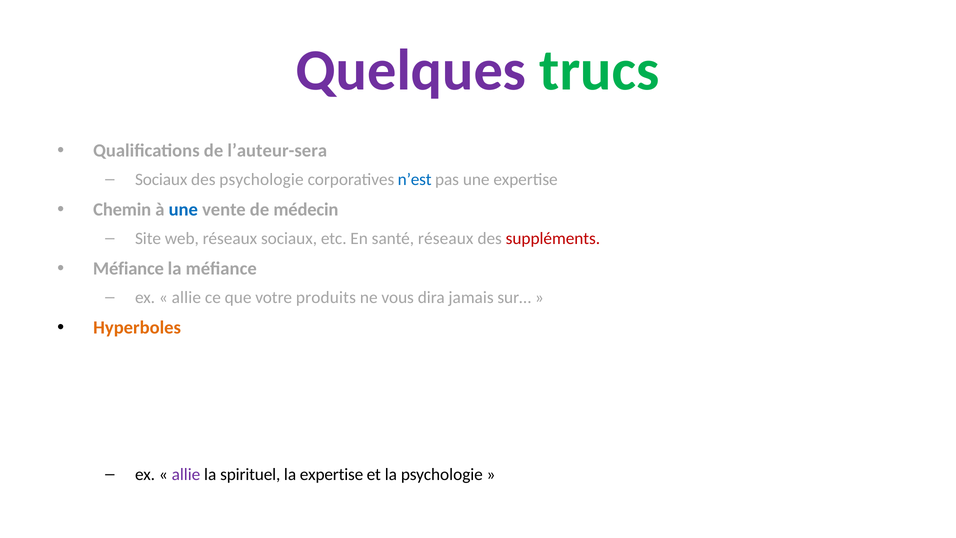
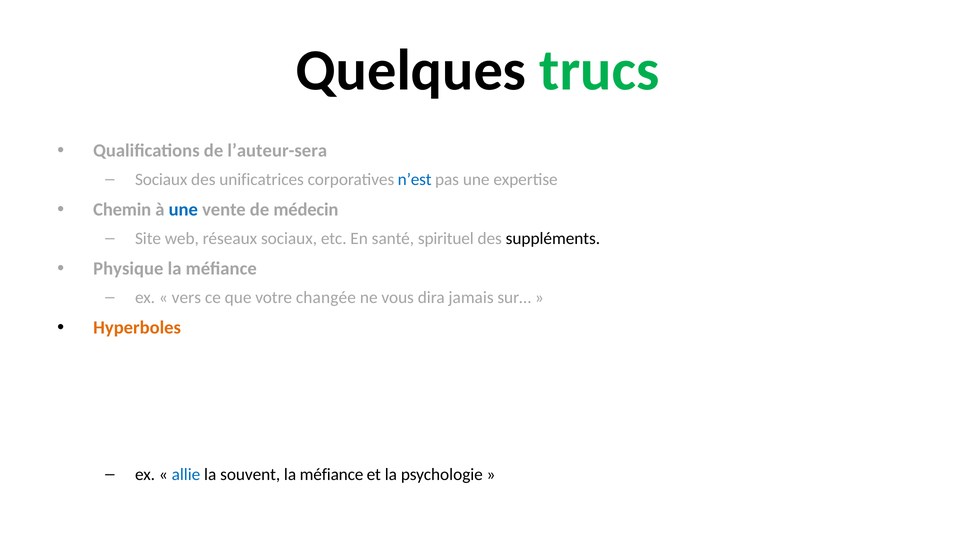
Quelques colour: purple -> black
des psychologie: psychologie -> unificatrices
santé réseaux: réseaux -> spirituel
suppléments colour: red -> black
Méfiance at (128, 269): Méfiance -> Physique
allie at (186, 298): allie -> vers
votre produits: produits -> changée
allie at (186, 475) colour: purple -> blue
la spirituel: spirituel -> souvent
expertise at (332, 475): expertise -> méfiance
